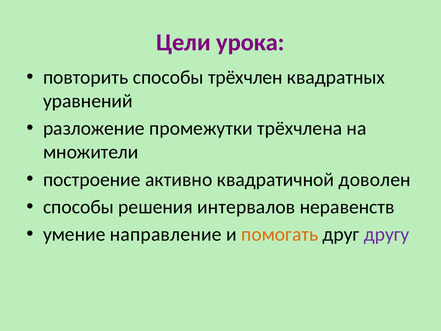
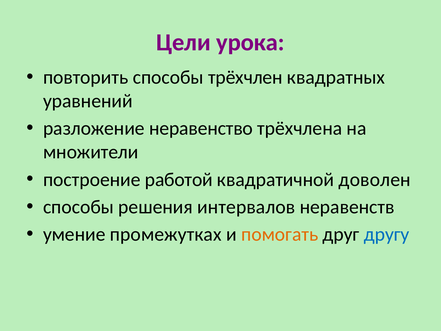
промежутки: промежутки -> неравенство
активно: активно -> работой
направление: направление -> промежутках
другу colour: purple -> blue
